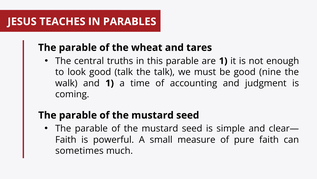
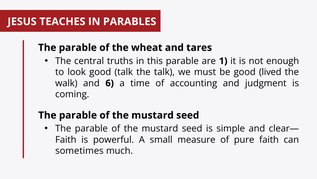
nine: nine -> lived
and 1: 1 -> 6
